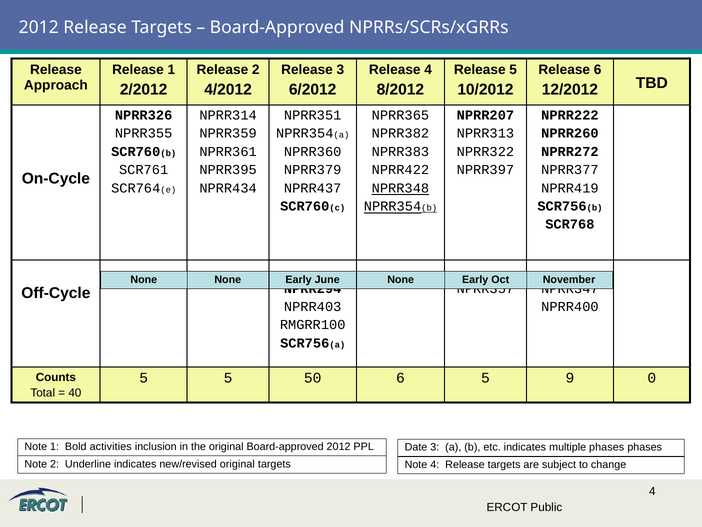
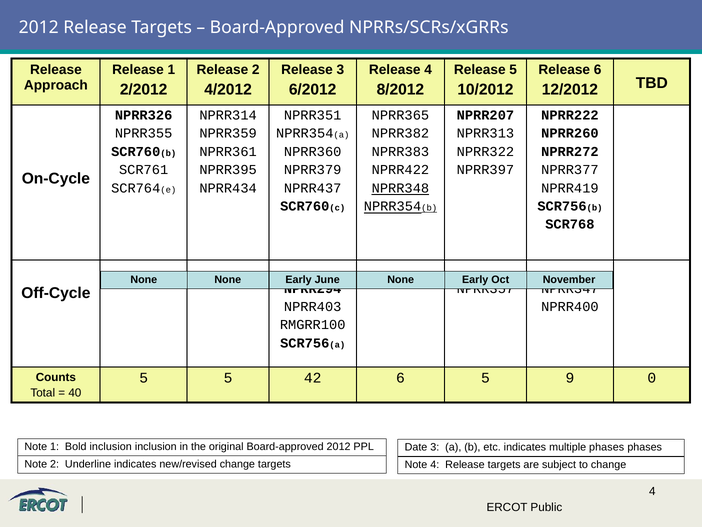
50: 50 -> 42
Bold activities: activities -> inclusion
new/revised original: original -> change
